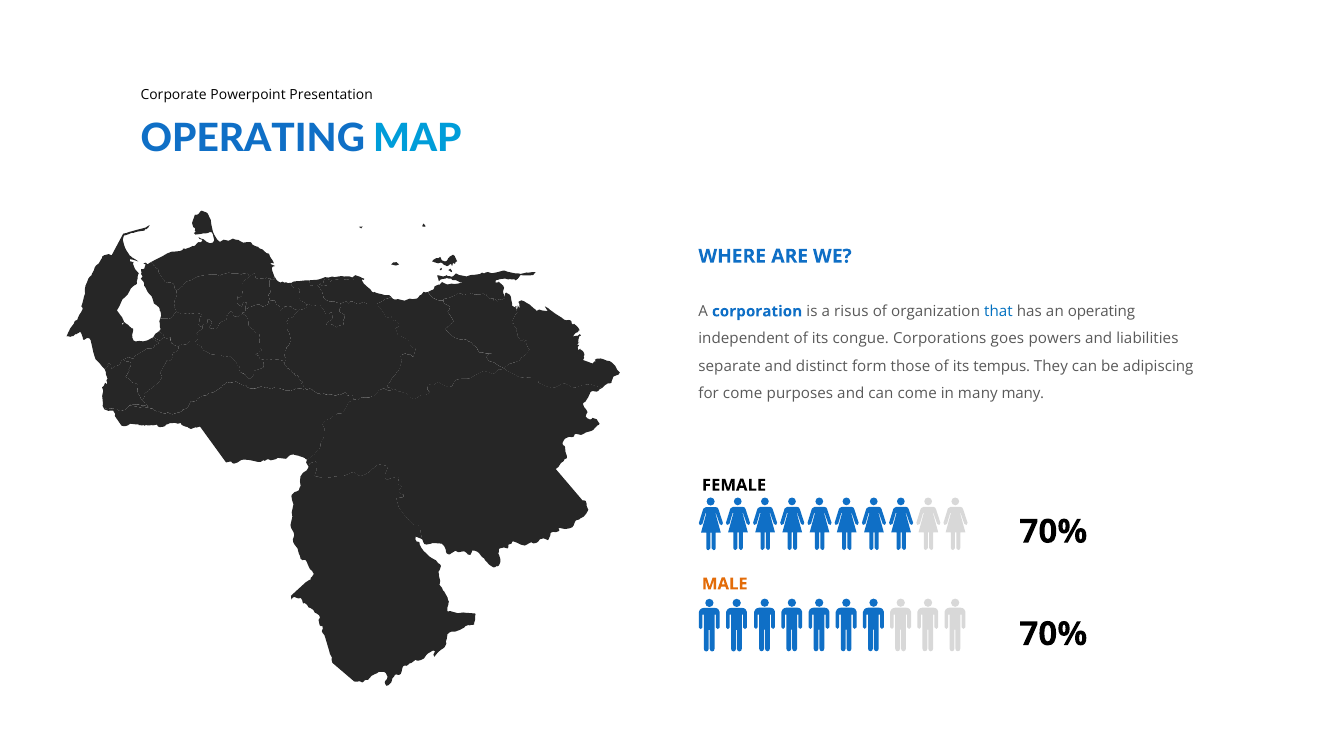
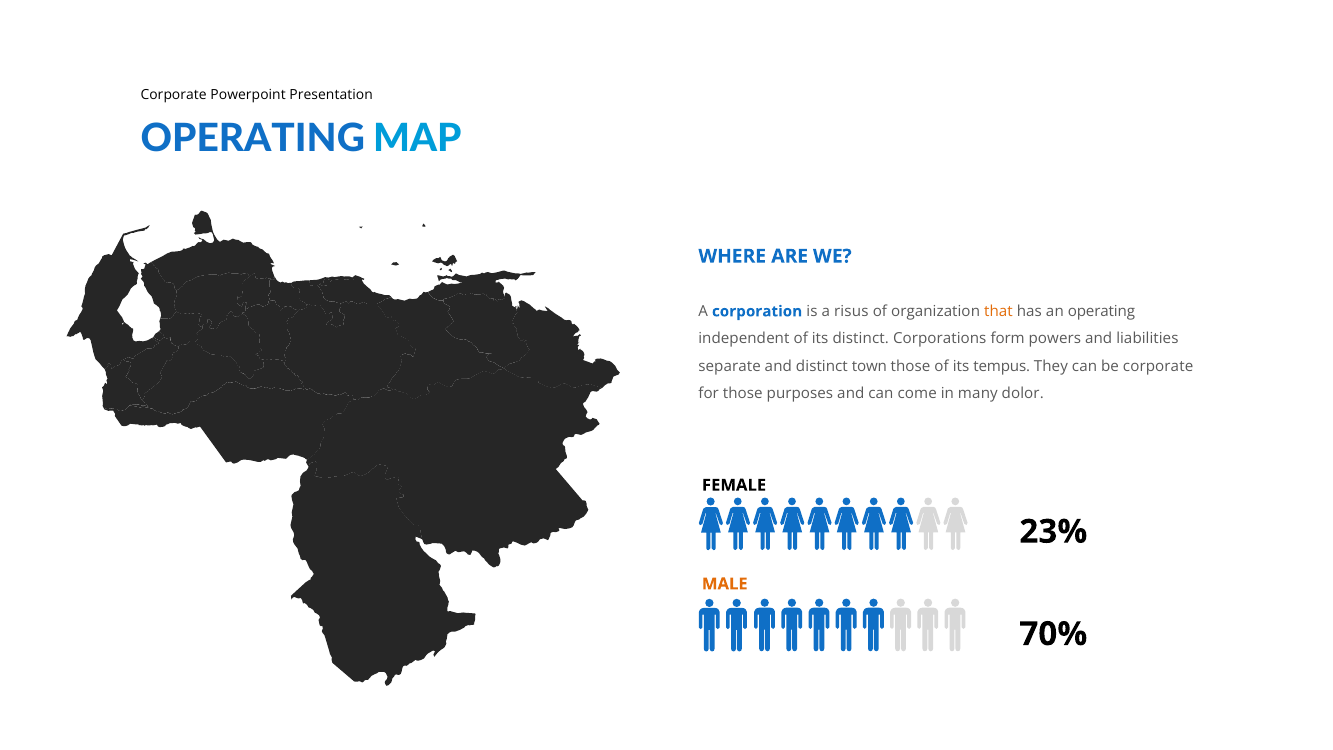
that colour: blue -> orange
its congue: congue -> distinct
goes: goes -> form
form: form -> town
be adipiscing: adipiscing -> corporate
for come: come -> those
many many: many -> dolor
70% at (1053, 532): 70% -> 23%
